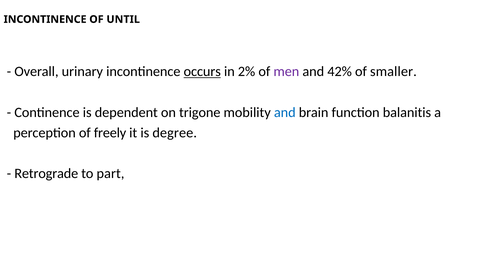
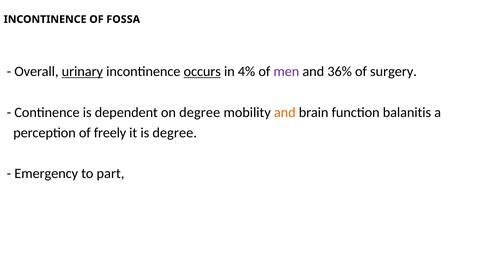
UNTIL: UNTIL -> FOSSA
urinary underline: none -> present
2%: 2% -> 4%
42%: 42% -> 36%
smaller: smaller -> surgery
on trigone: trigone -> degree
and at (285, 112) colour: blue -> orange
Retrograde: Retrograde -> Emergency
